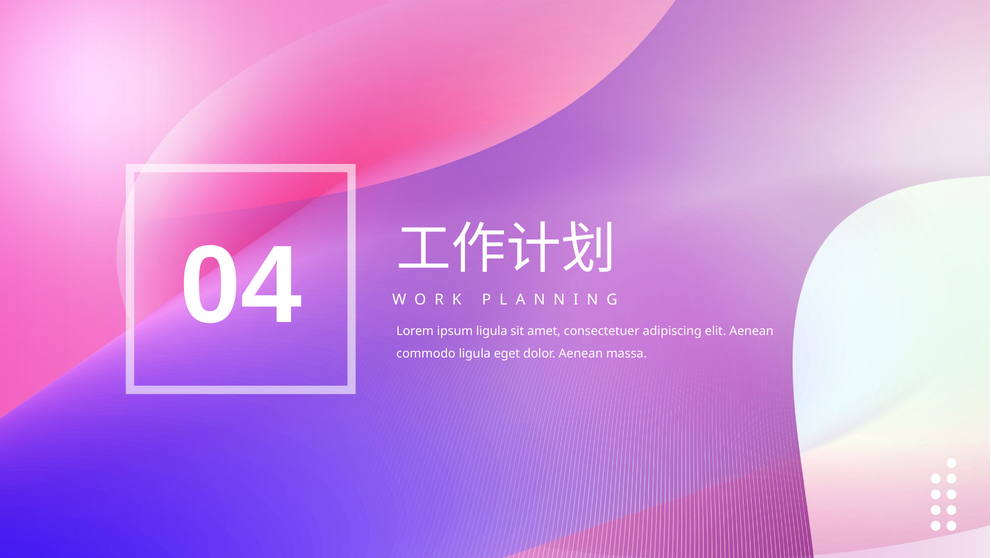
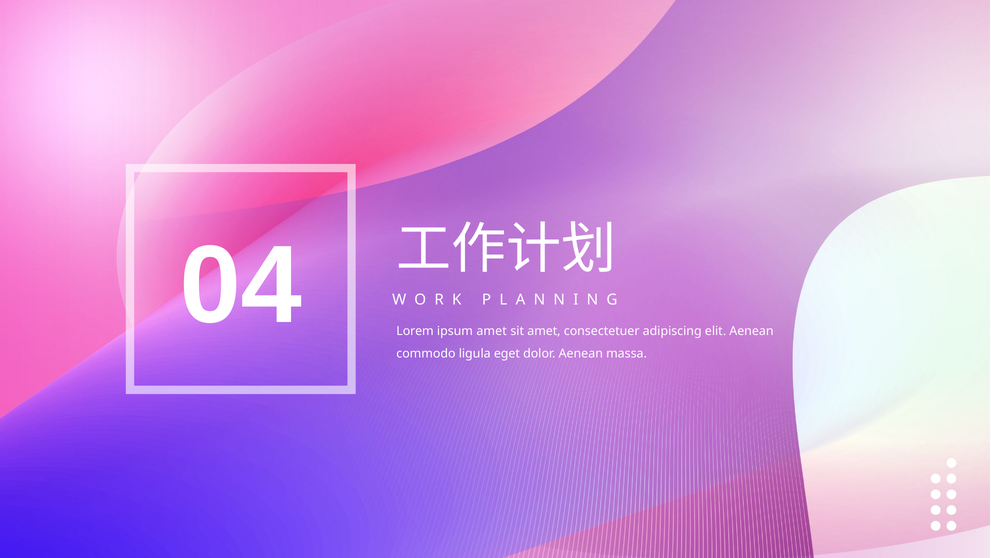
ipsum ligula: ligula -> amet
